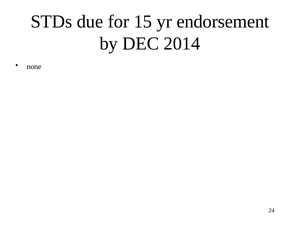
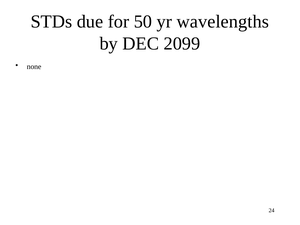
15: 15 -> 50
endorsement: endorsement -> wavelengths
2014: 2014 -> 2099
